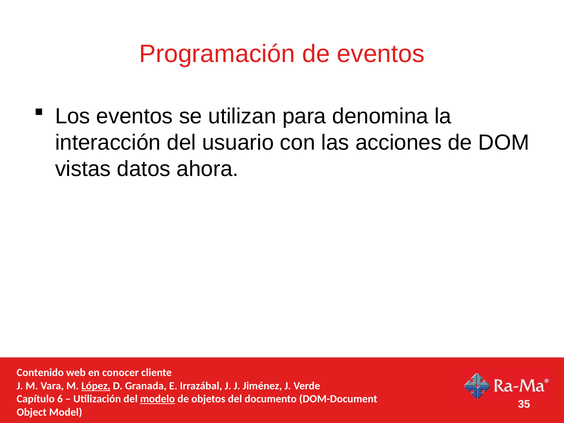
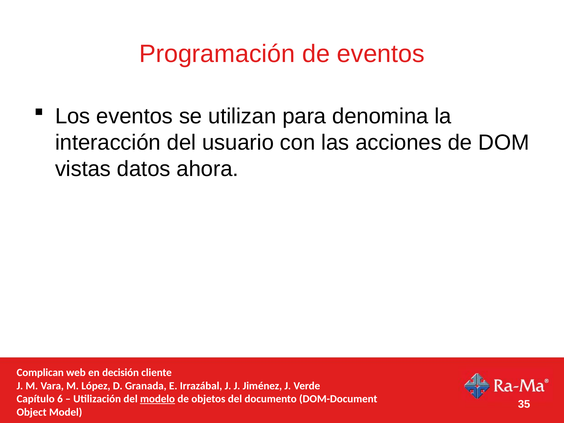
Contenido: Contenido -> Complican
conocer: conocer -> decisión
López underline: present -> none
